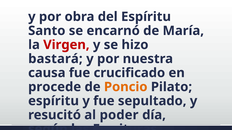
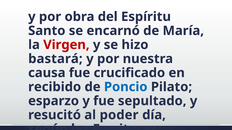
procede: procede -> recibido
Poncio colour: orange -> blue
espíritu at (54, 101): espíritu -> esparzo
